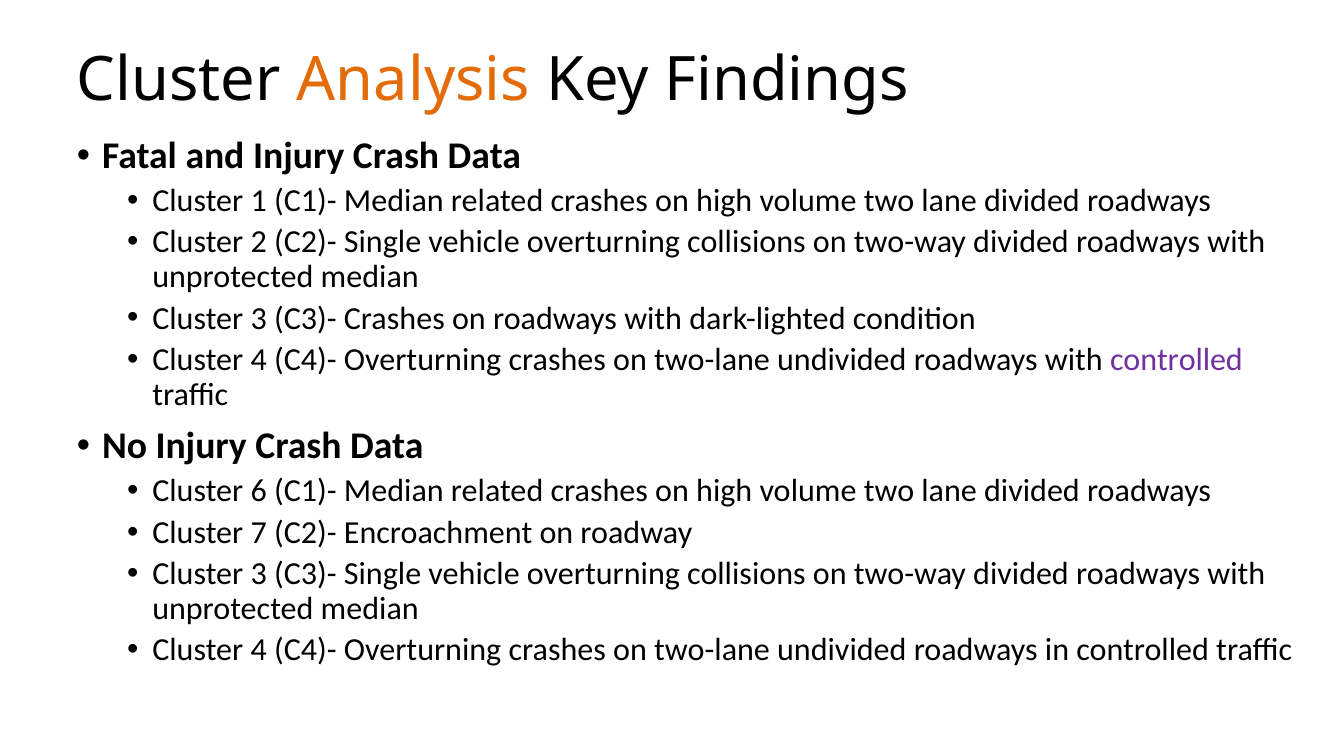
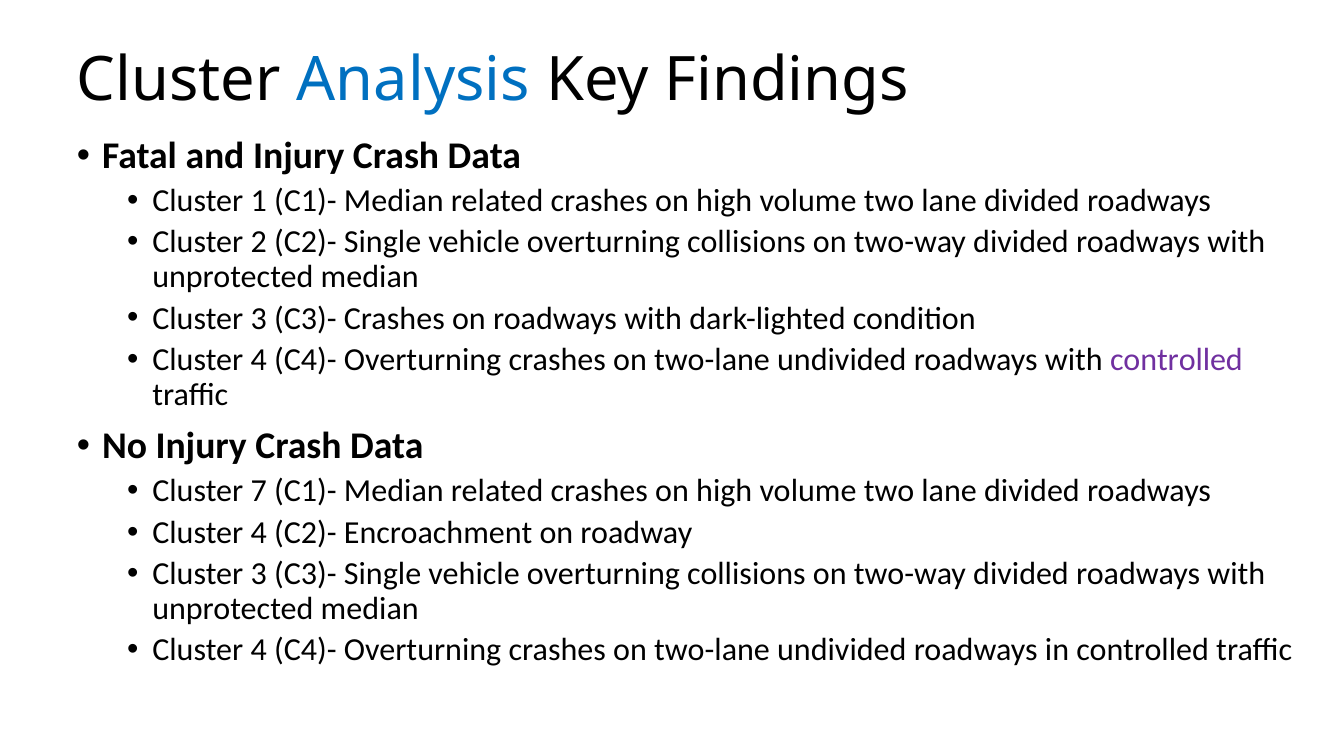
Analysis colour: orange -> blue
6: 6 -> 7
7 at (259, 533): 7 -> 4
